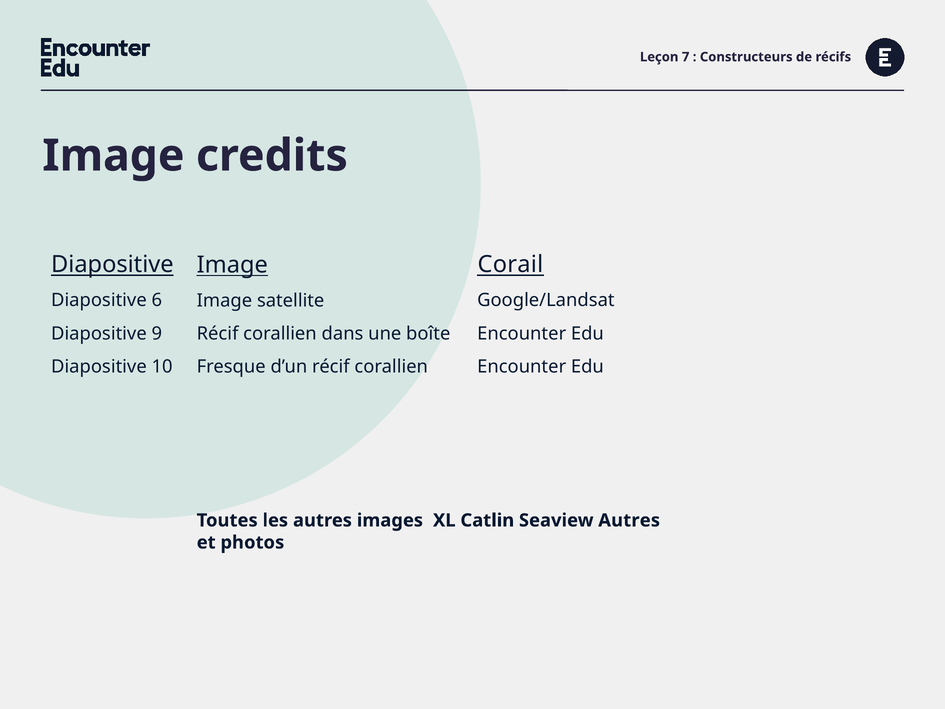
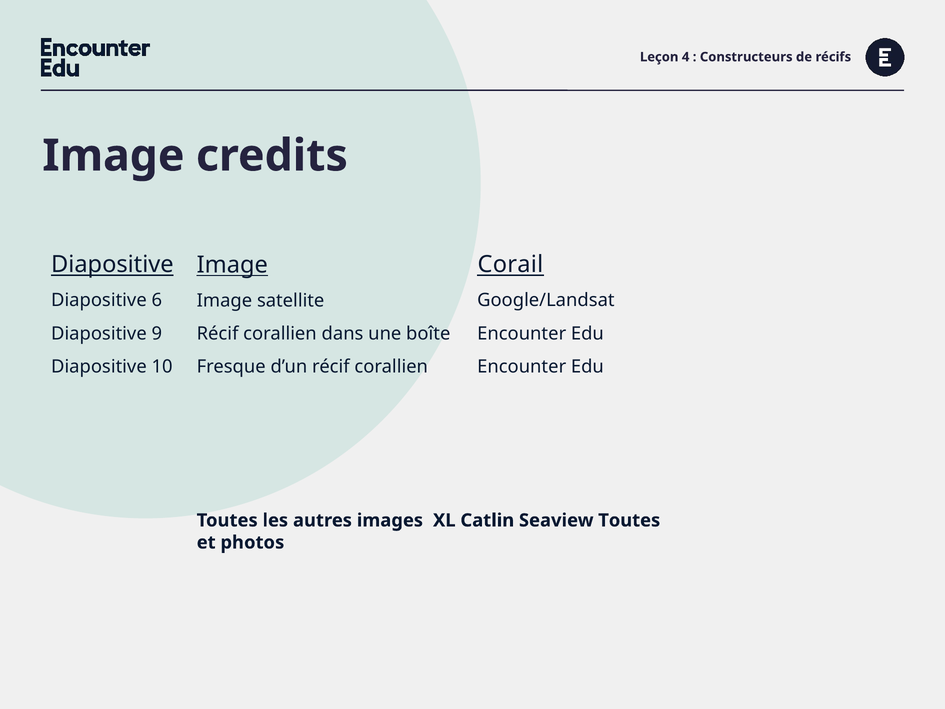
7: 7 -> 4
Seaview Autres: Autres -> Toutes
